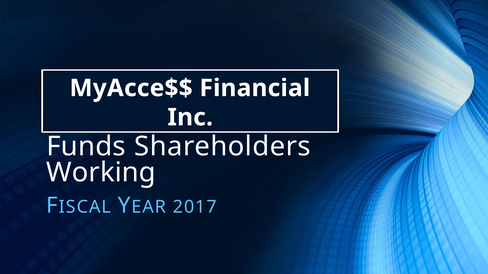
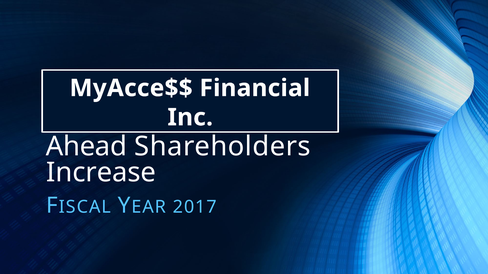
Funds: Funds -> Ahead
Working: Working -> Increase
